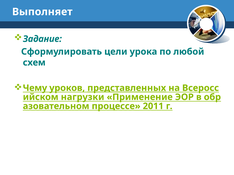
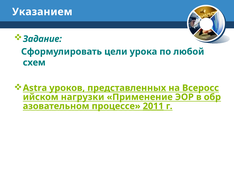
Выполняет: Выполняет -> Указанием
Чему: Чему -> Astra
2011 underline: none -> present
